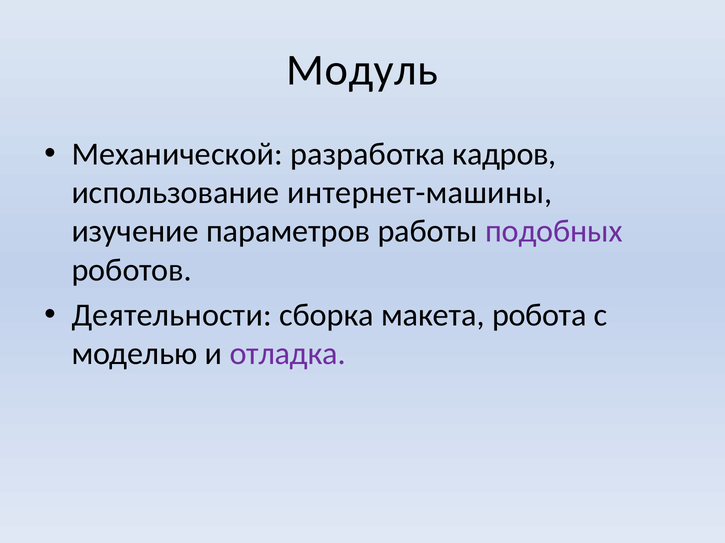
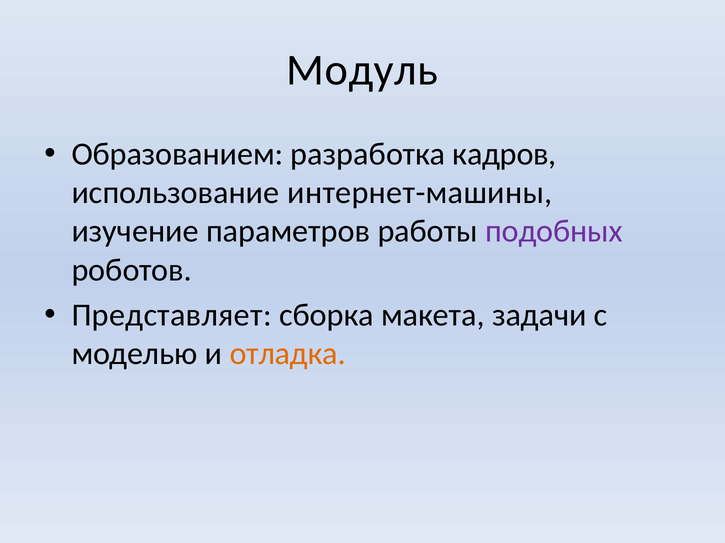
Механической: Механической -> Образованием
Деятельности: Деятельности -> Представляет
робота: робота -> задачи
отладка colour: purple -> orange
